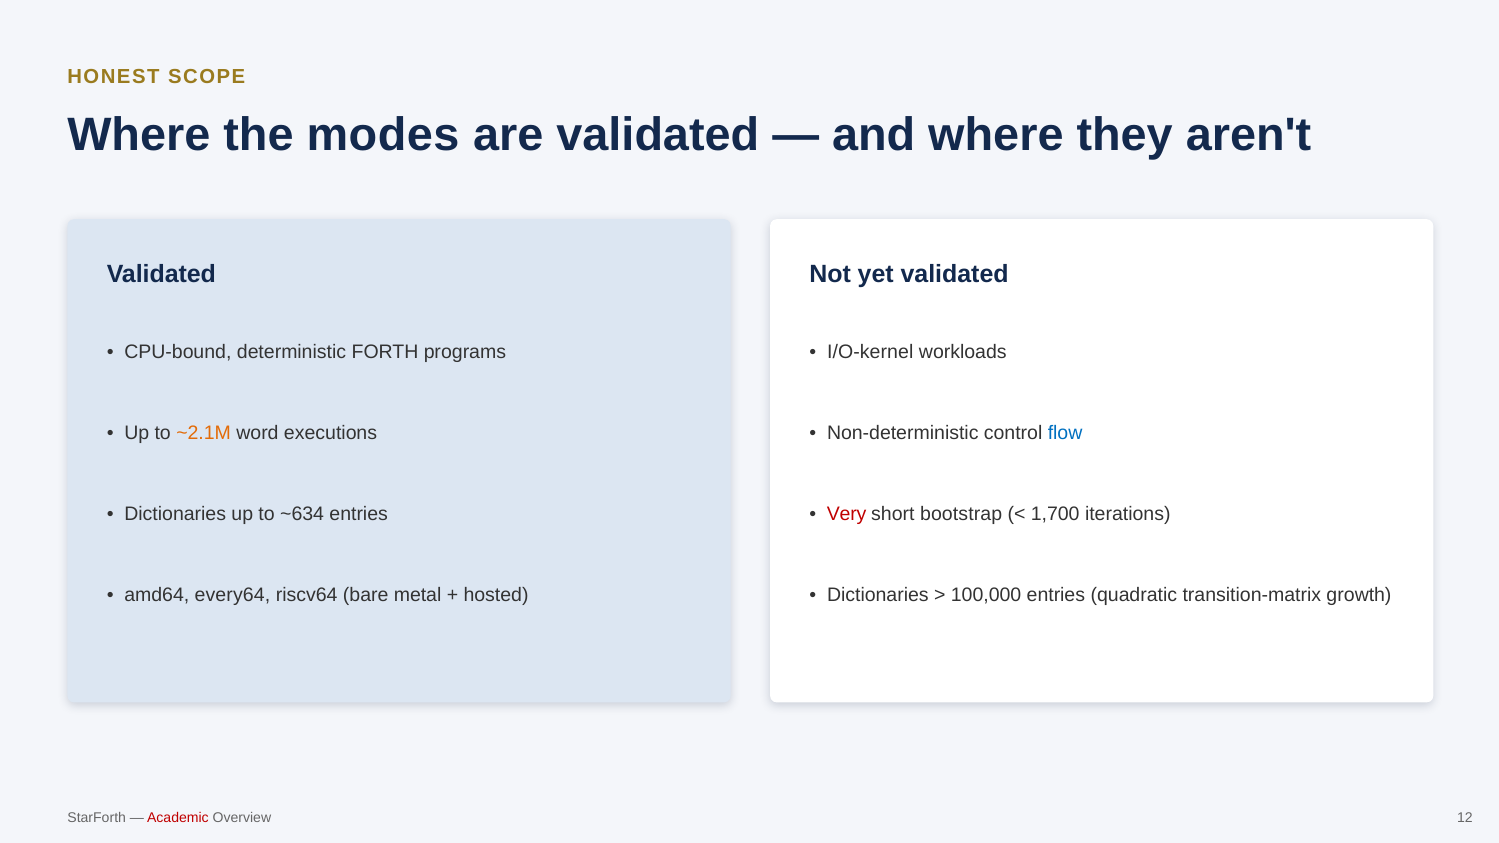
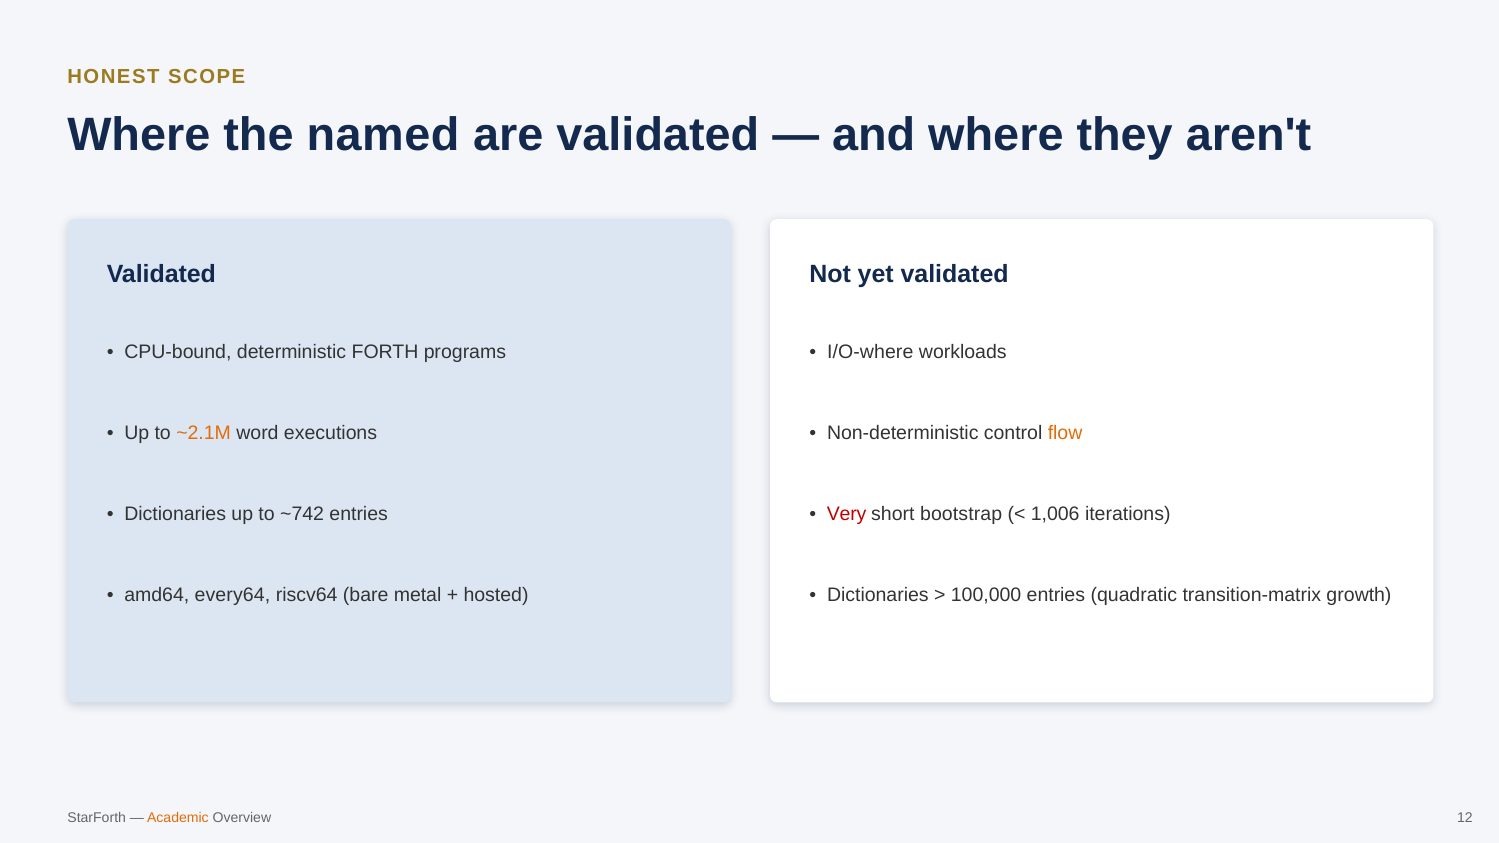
modes: modes -> named
I/O-kernel: I/O-kernel -> I/O-where
flow colour: blue -> orange
~634: ~634 -> ~742
1,700: 1,700 -> 1,006
Academic colour: red -> orange
